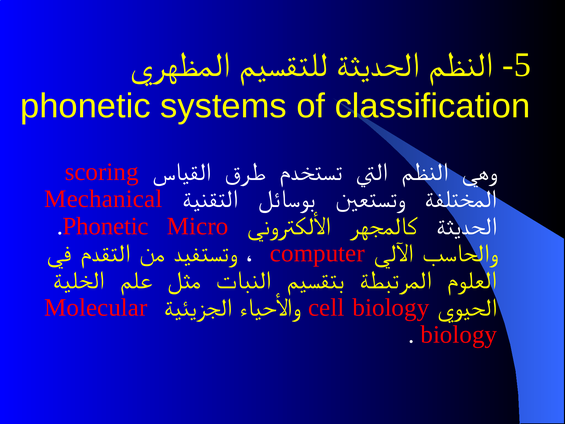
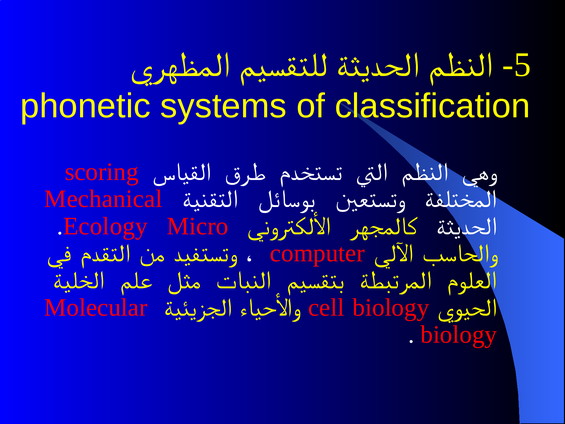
Phonetic at (106, 226): Phonetic -> Ecology
